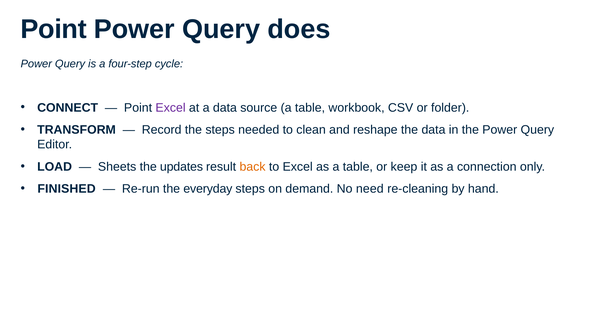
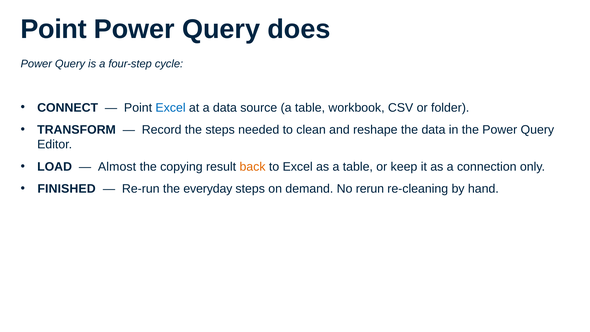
Excel at (171, 108) colour: purple -> blue
Sheets: Sheets -> Almost
updates: updates -> copying
need: need -> rerun
